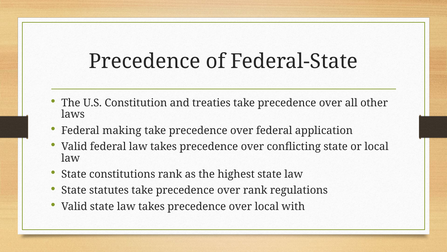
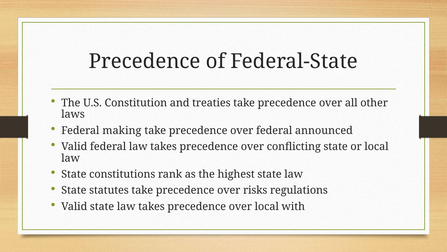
application: application -> announced
over rank: rank -> risks
